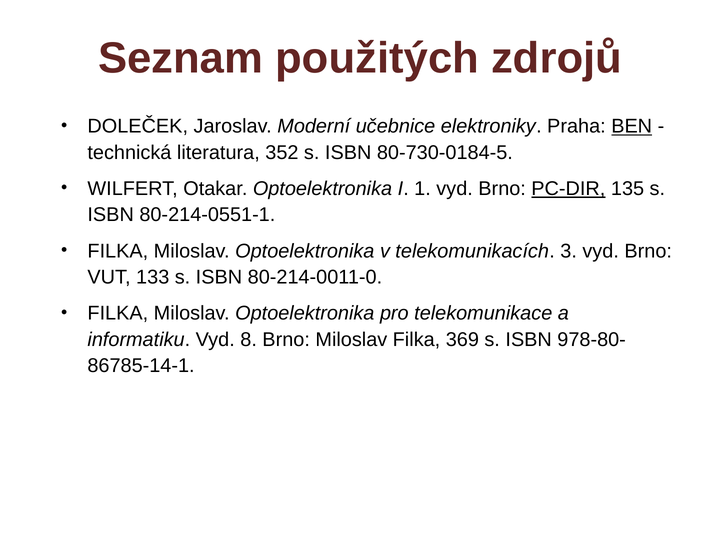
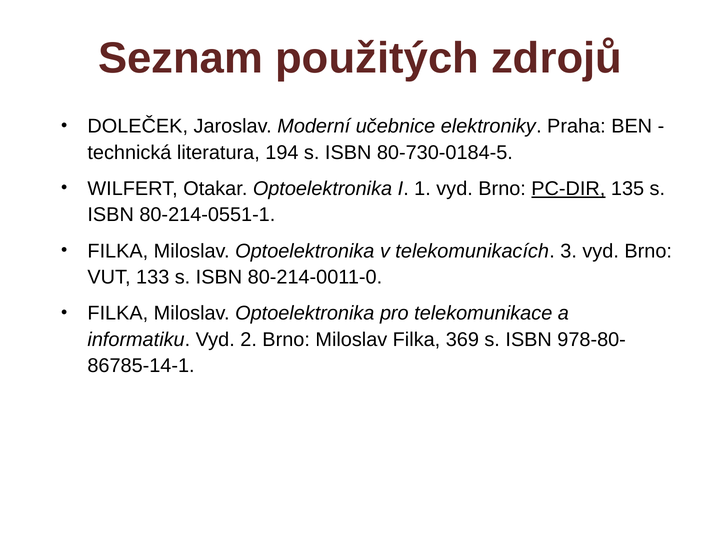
BEN underline: present -> none
352: 352 -> 194
8: 8 -> 2
